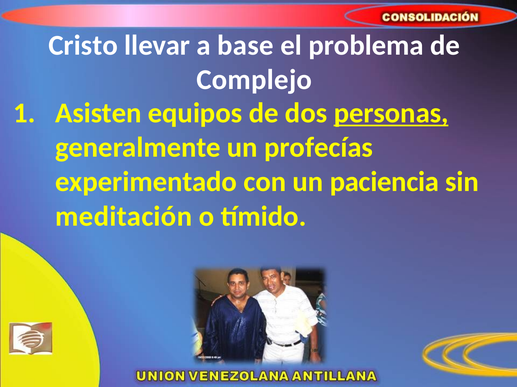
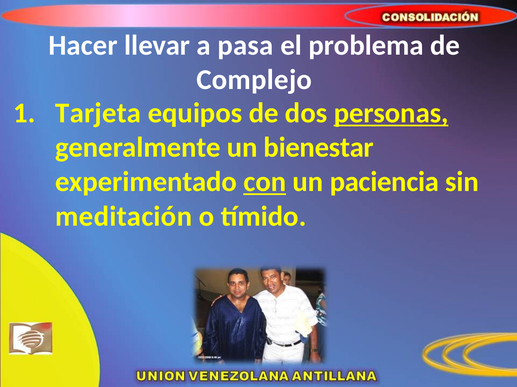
Cristo: Cristo -> Hacer
base: base -> pasa
Asisten: Asisten -> Tarjeta
profecías: profecías -> bienestar
con underline: none -> present
